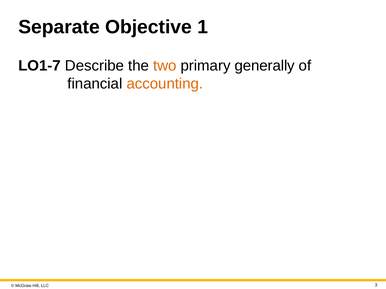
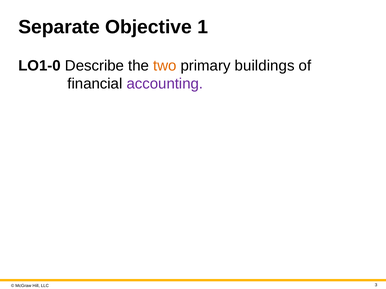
LO1-7: LO1-7 -> LO1-0
generally: generally -> buildings
accounting colour: orange -> purple
